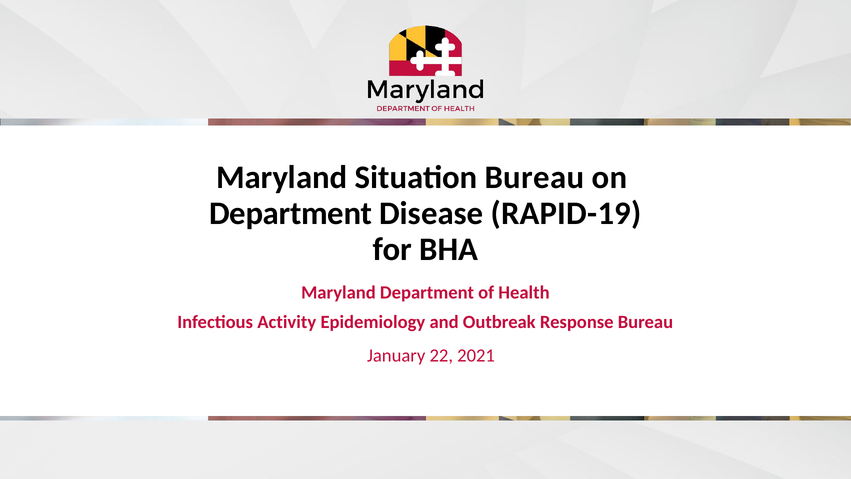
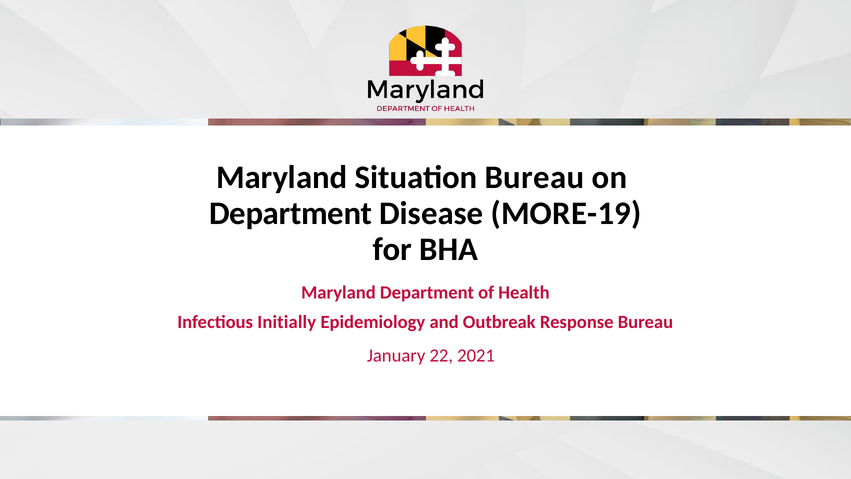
RAPID-19: RAPID-19 -> MORE-19
Activity: Activity -> Initially
